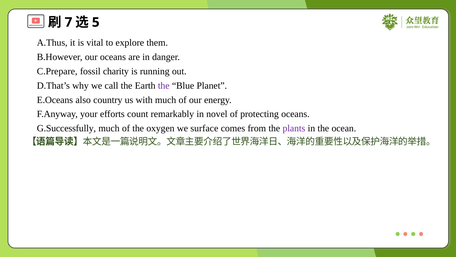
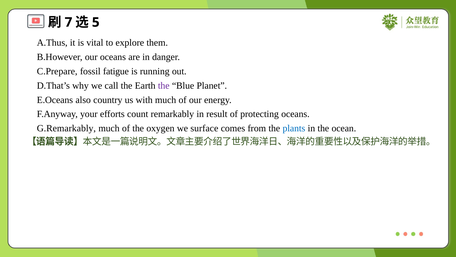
charity: charity -> fatigue
novel: novel -> result
G.Successfully: G.Successfully -> G.Remarkably
plants colour: purple -> blue
